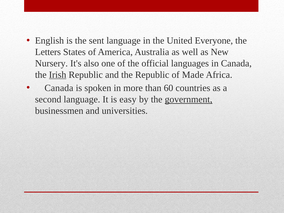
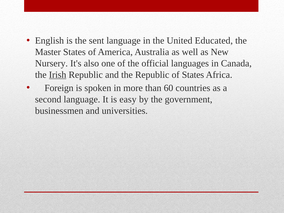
Everyone: Everyone -> Educated
Letters: Letters -> Master
of Made: Made -> States
Canada at (59, 88): Canada -> Foreign
government underline: present -> none
